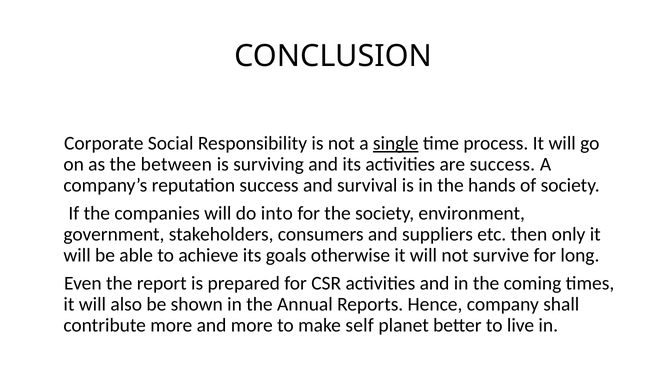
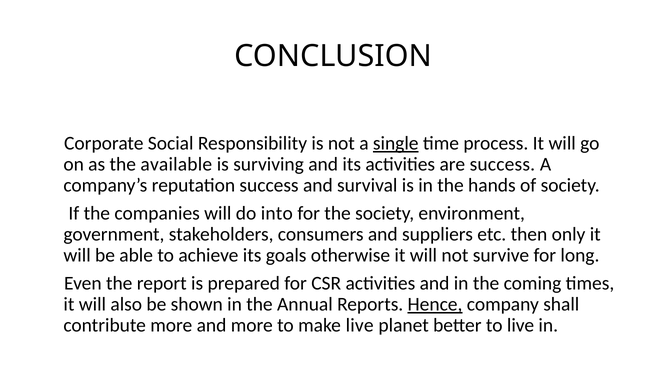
between: between -> available
Hence underline: none -> present
make self: self -> live
